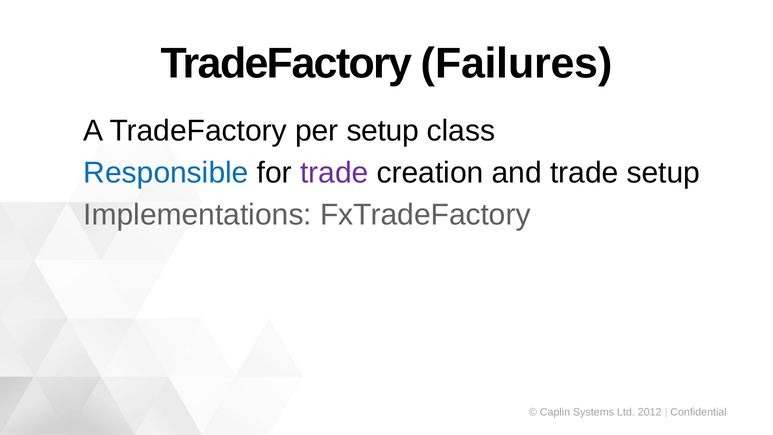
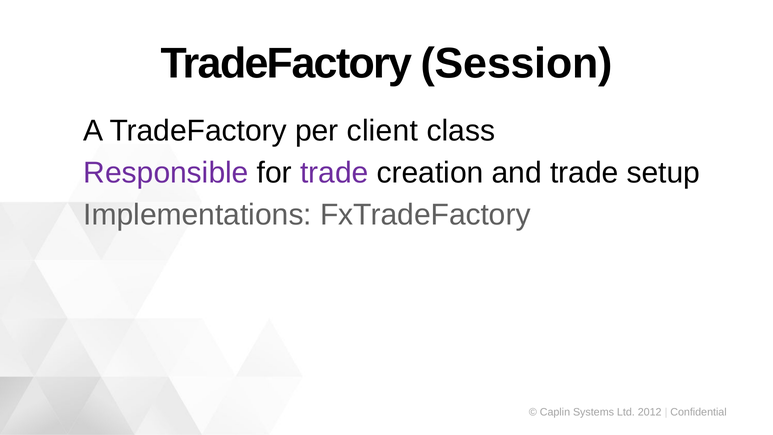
Failures: Failures -> Session
per setup: setup -> client
Responsible colour: blue -> purple
